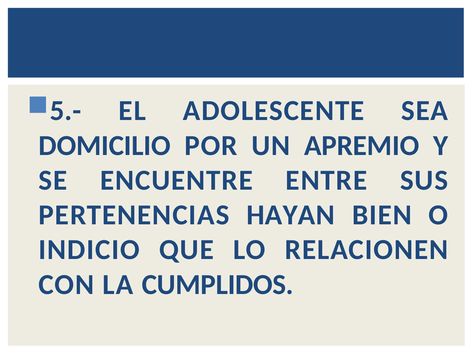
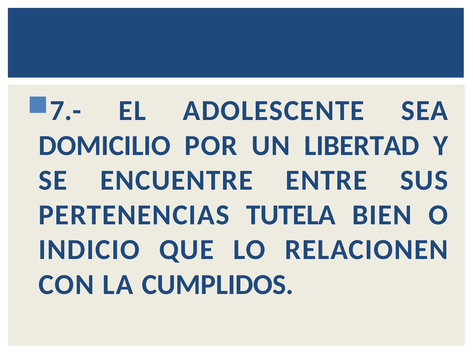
5.-: 5.- -> 7.-
APREMIO: APREMIO -> LIBERTAD
HAYAN: HAYAN -> TUTELA
